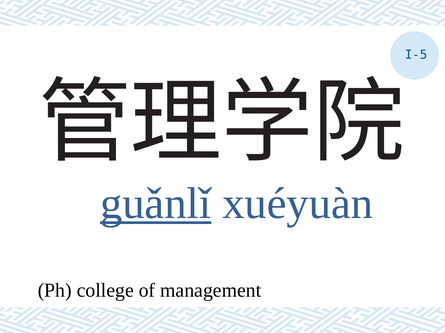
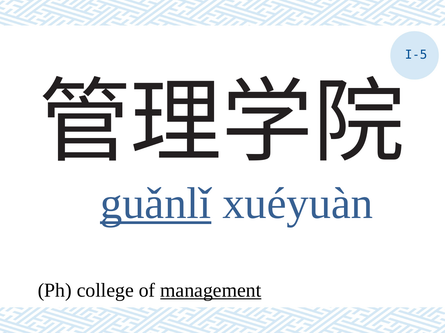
management underline: none -> present
